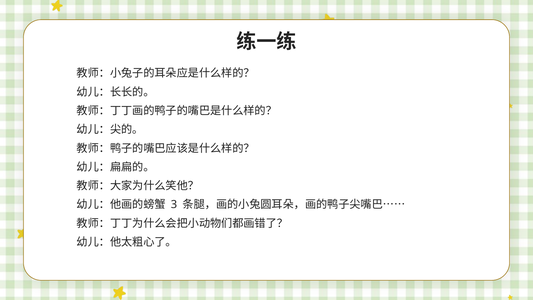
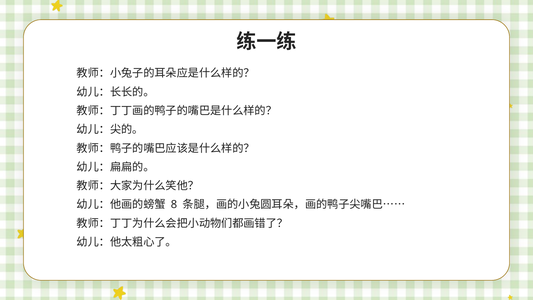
3: 3 -> 8
